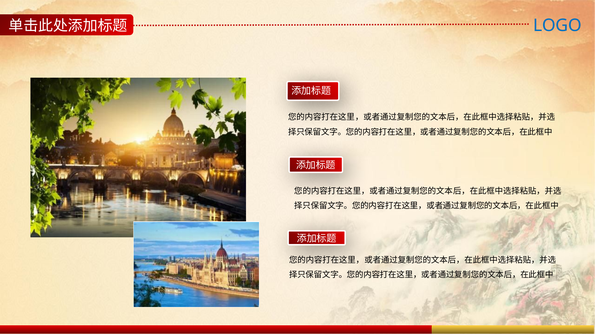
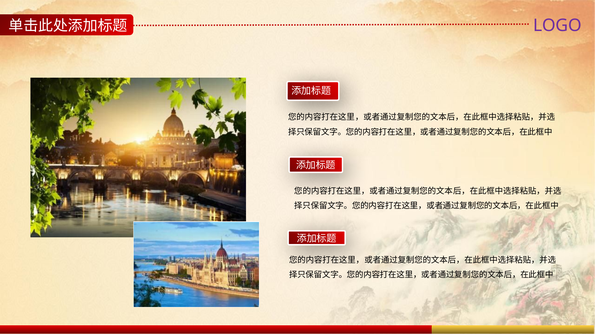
LOGO colour: blue -> purple
